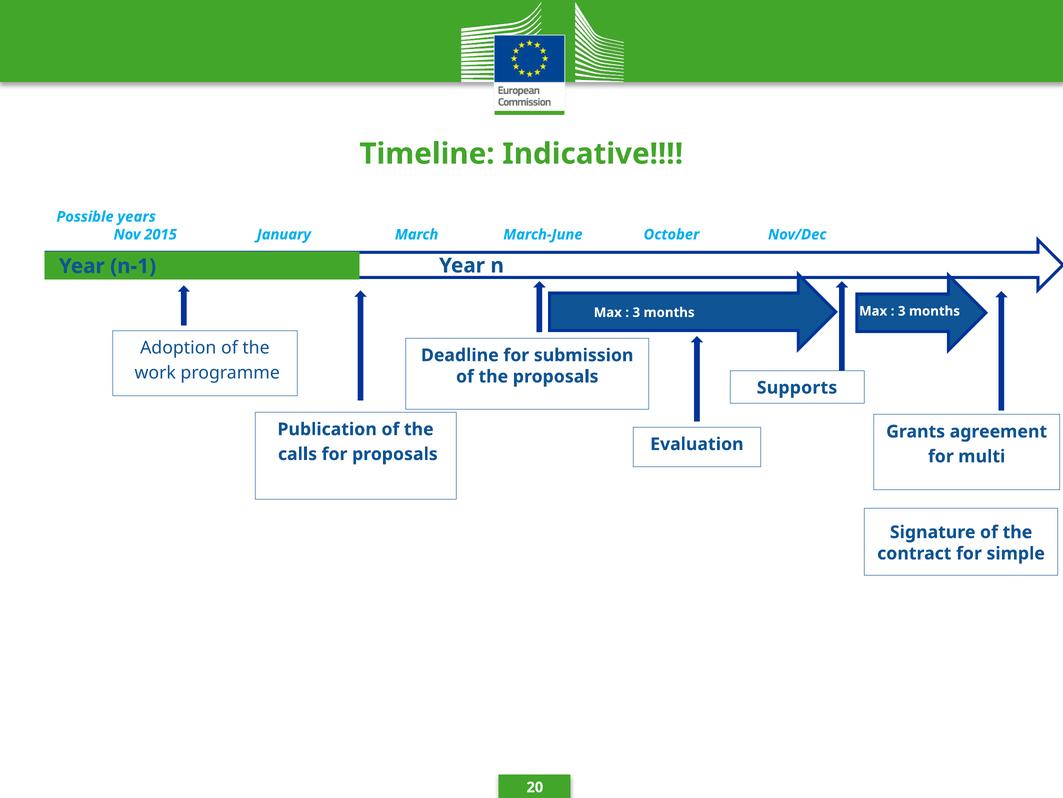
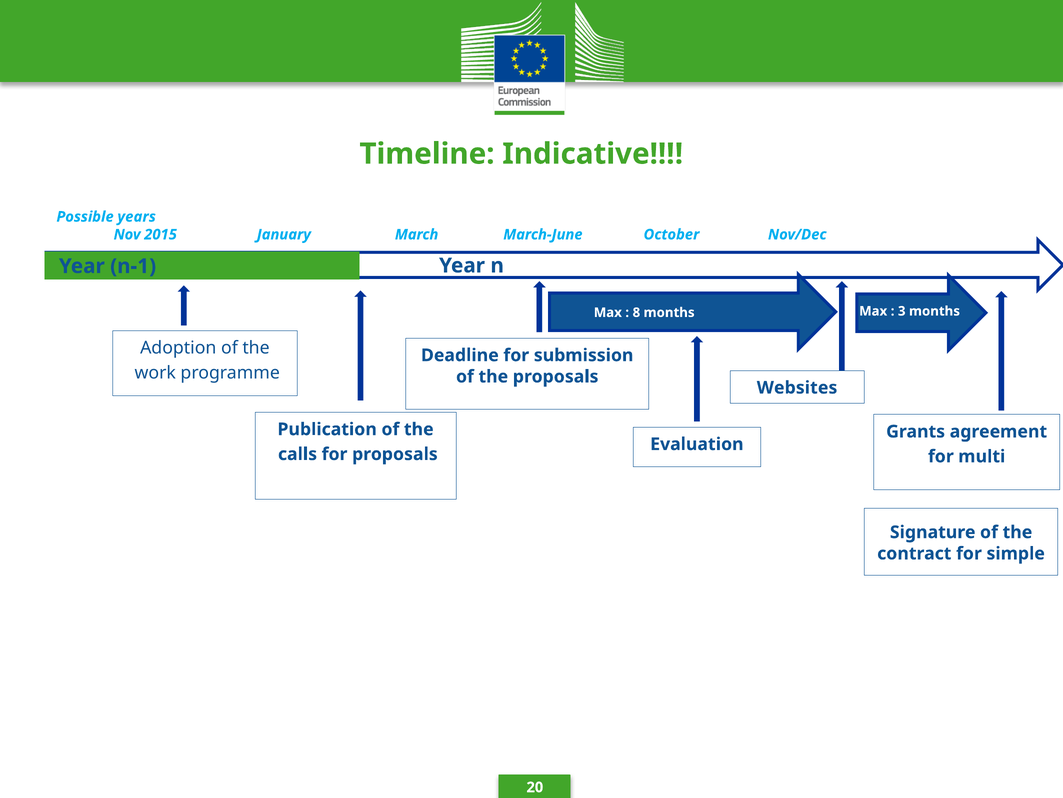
3 at (636, 312): 3 -> 8
Supports: Supports -> Websites
